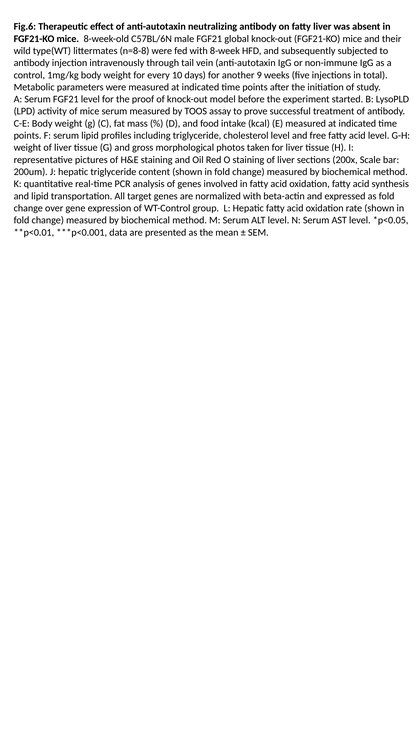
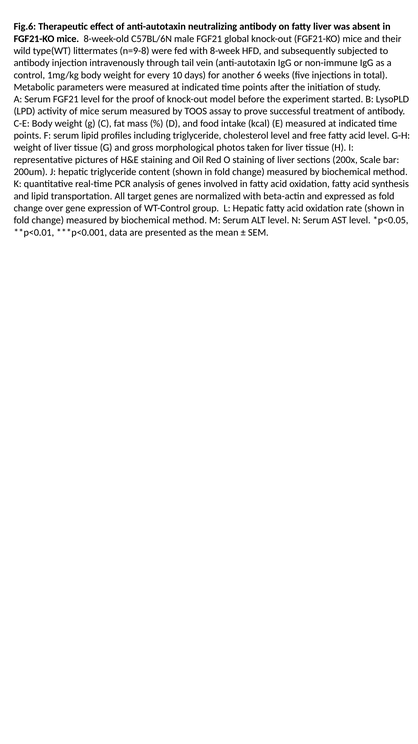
n=8-8: n=8-8 -> n=9-8
9: 9 -> 6
